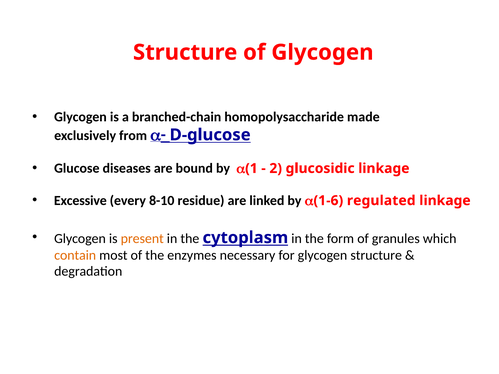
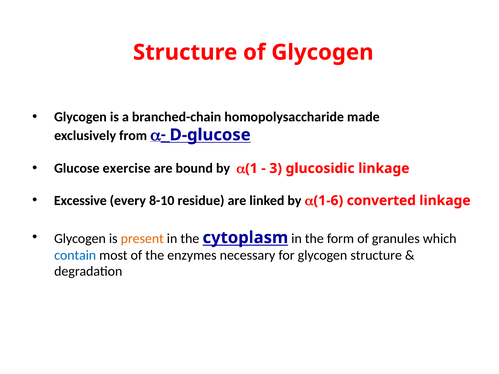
diseases: diseases -> exercise
2: 2 -> 3
regulated: regulated -> converted
contain colour: orange -> blue
